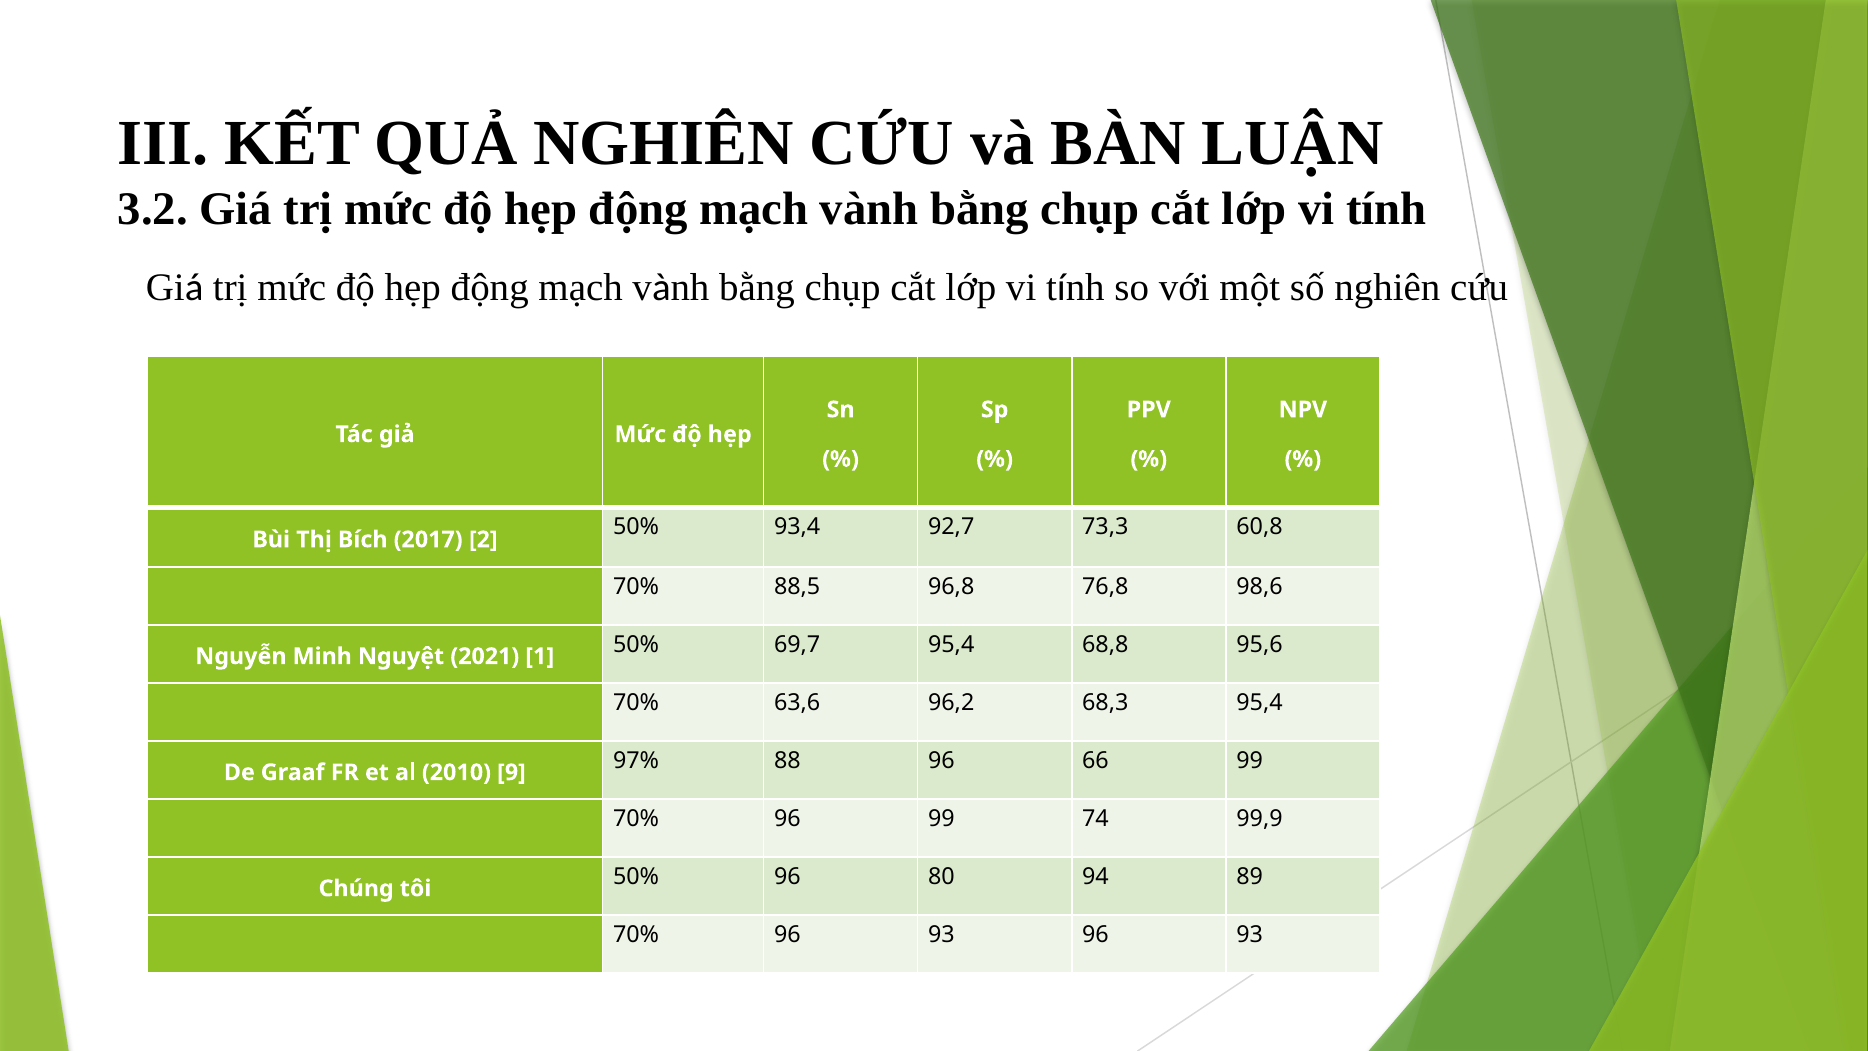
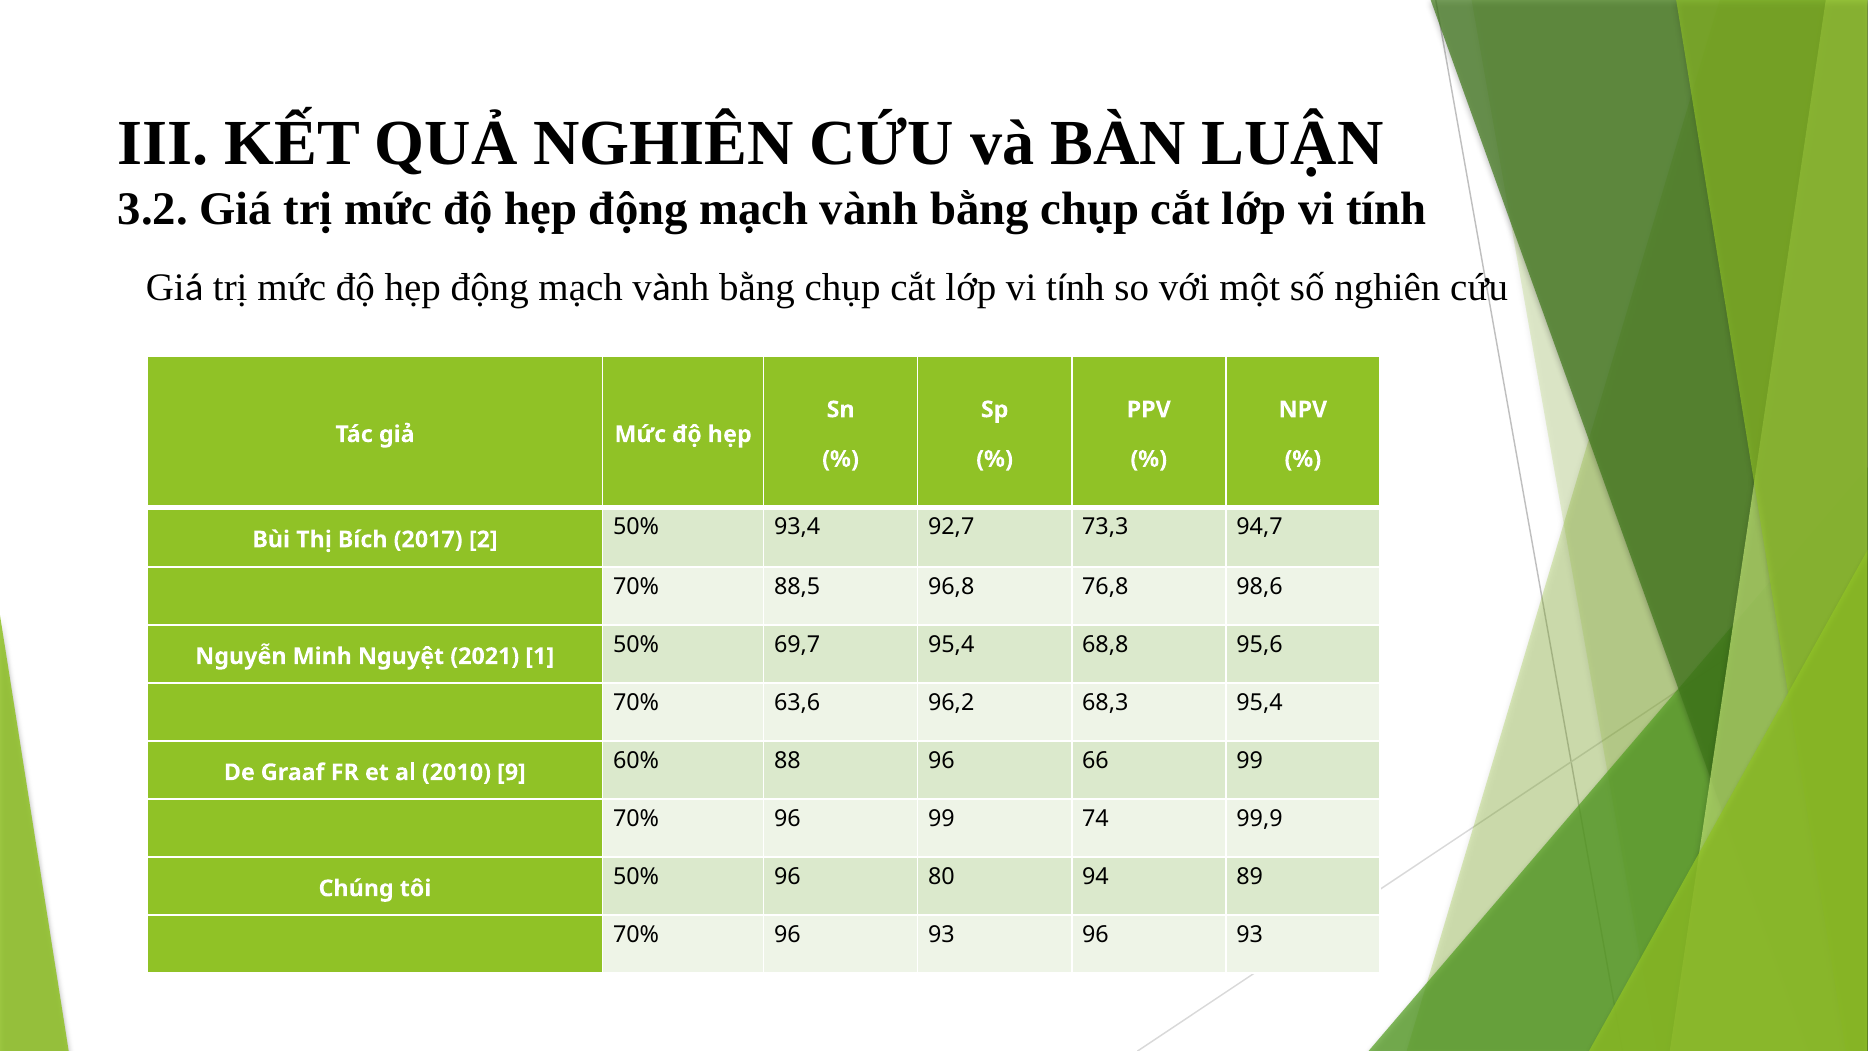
60,8: 60,8 -> 94,7
97%: 97% -> 60%
